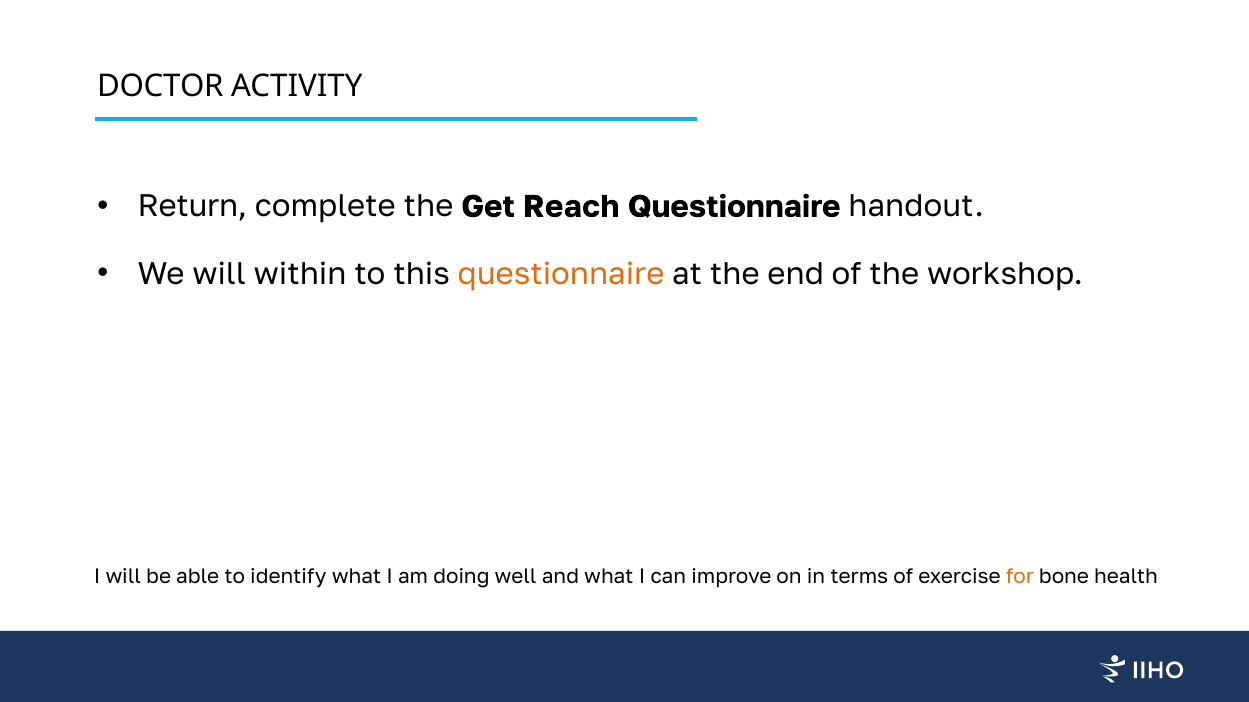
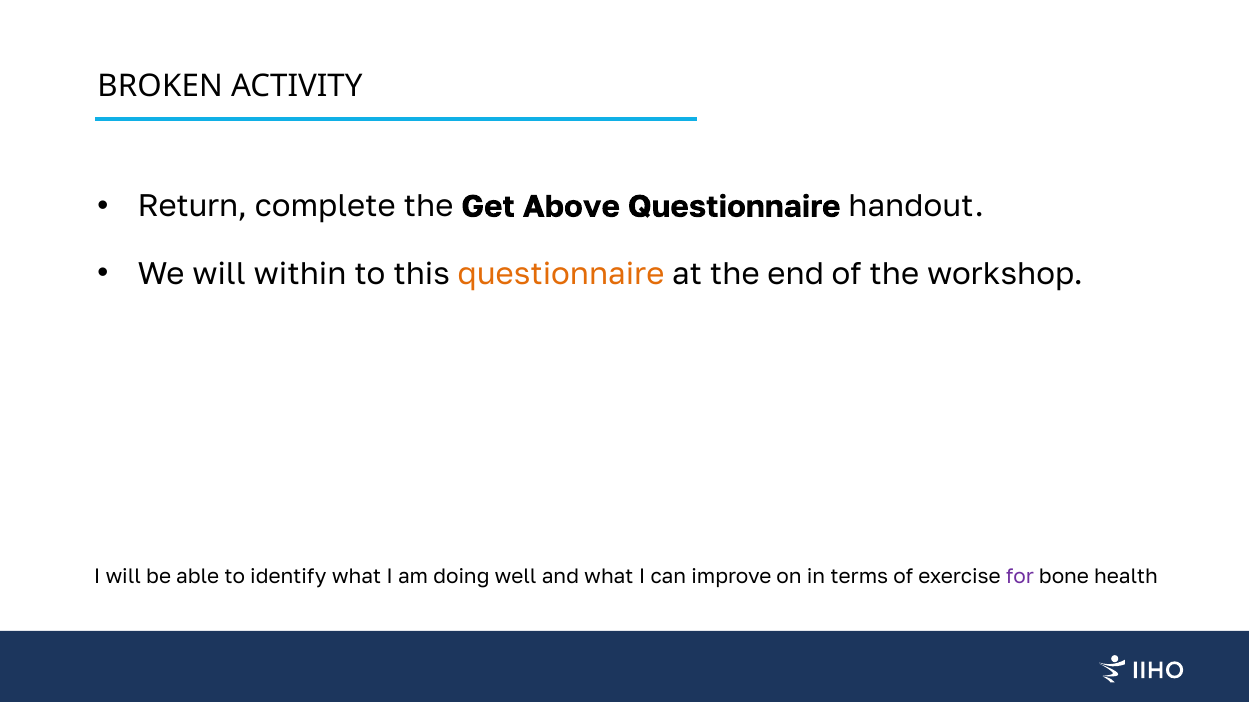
DOCTOR: DOCTOR -> BROKEN
Reach: Reach -> Above
for colour: orange -> purple
